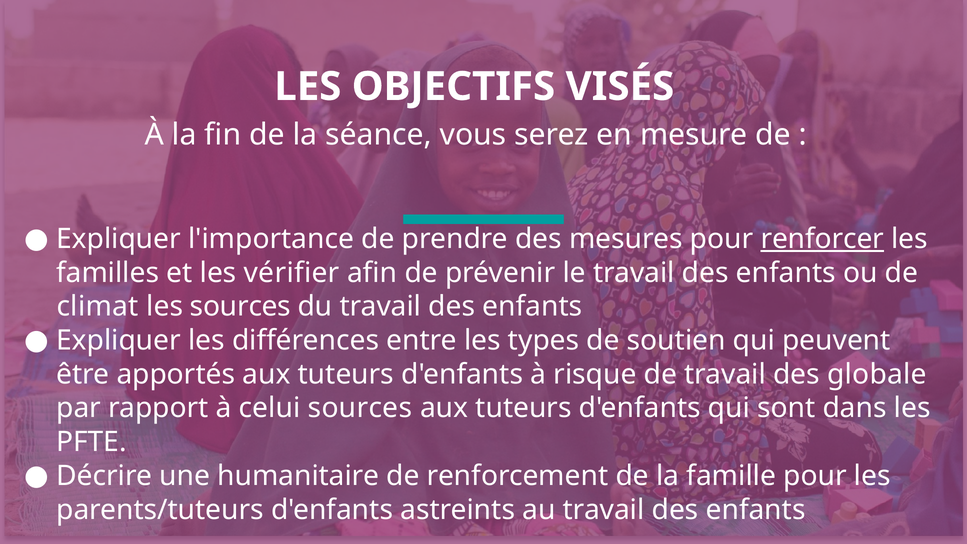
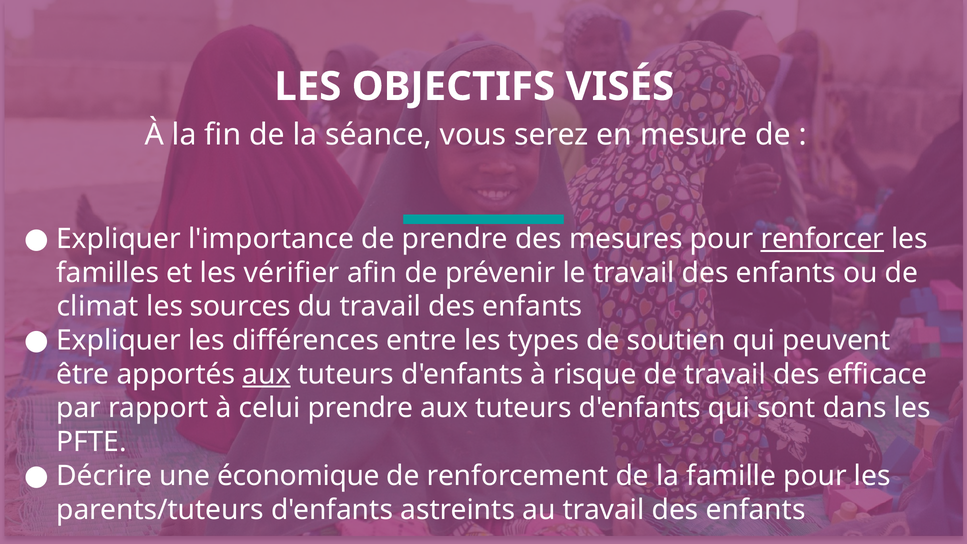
aux at (267, 374) underline: none -> present
globale: globale -> efficace
celui sources: sources -> prendre
humanitaire: humanitaire -> économique
